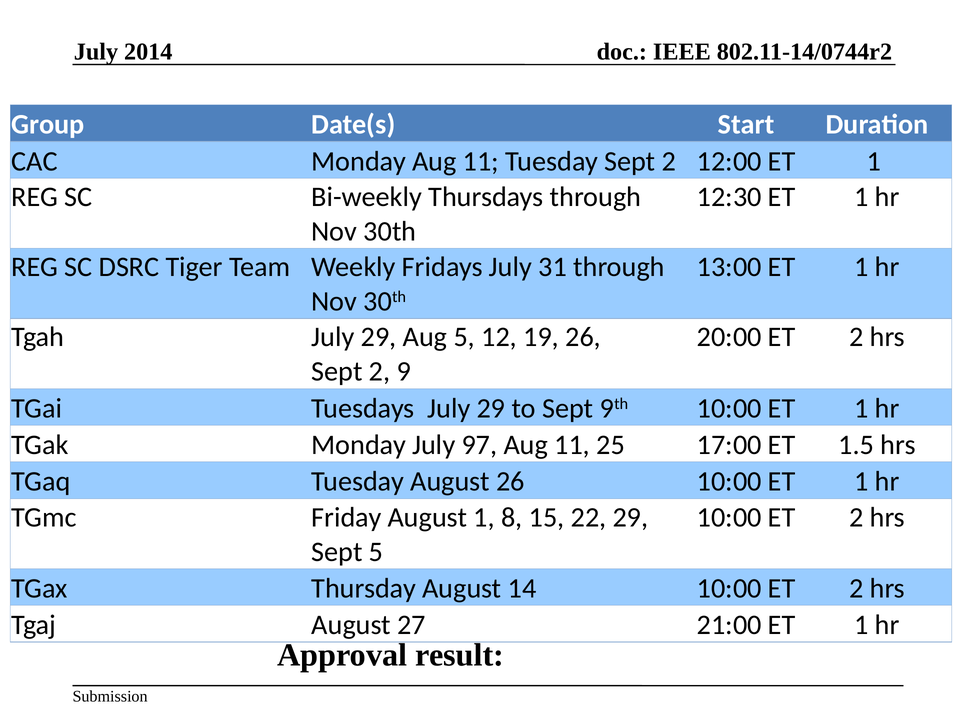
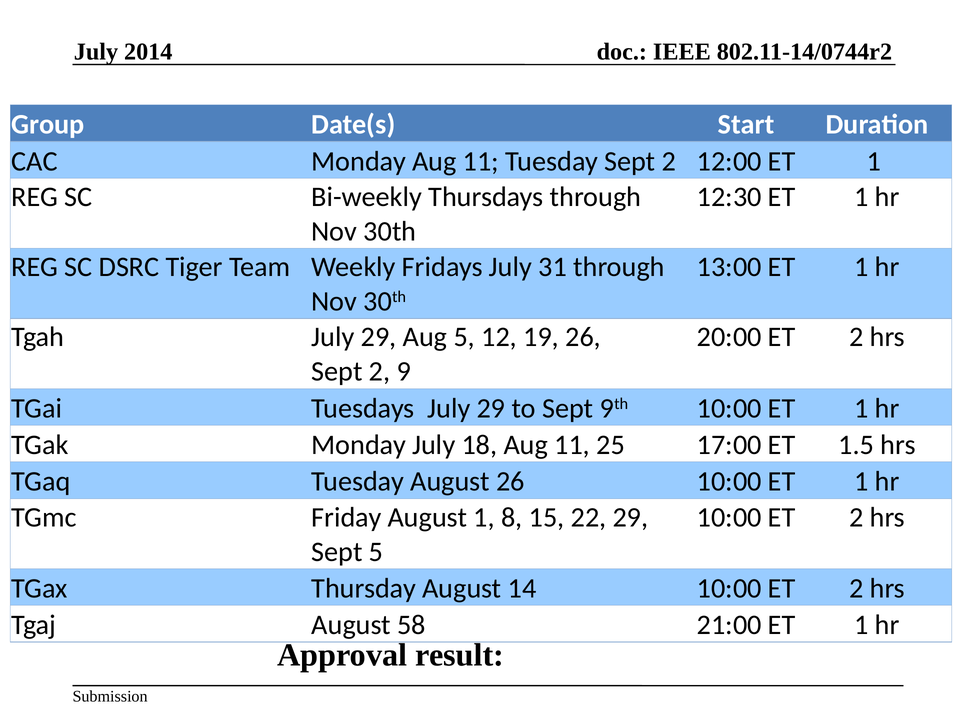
97: 97 -> 18
27: 27 -> 58
